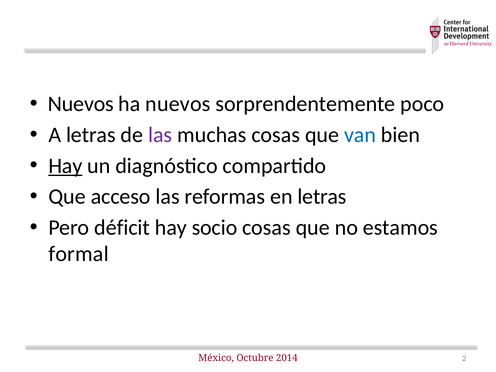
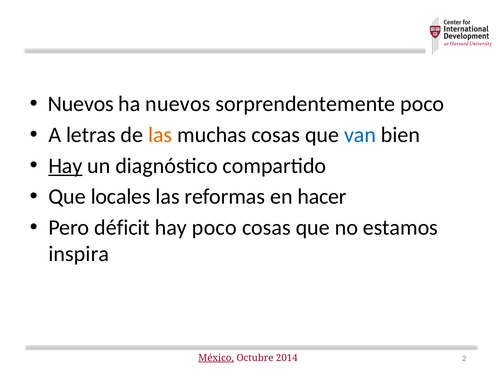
las at (160, 135) colour: purple -> orange
acceso: acceso -> locales
en letras: letras -> hacer
hay socio: socio -> poco
formal: formal -> inspira
México underline: none -> present
